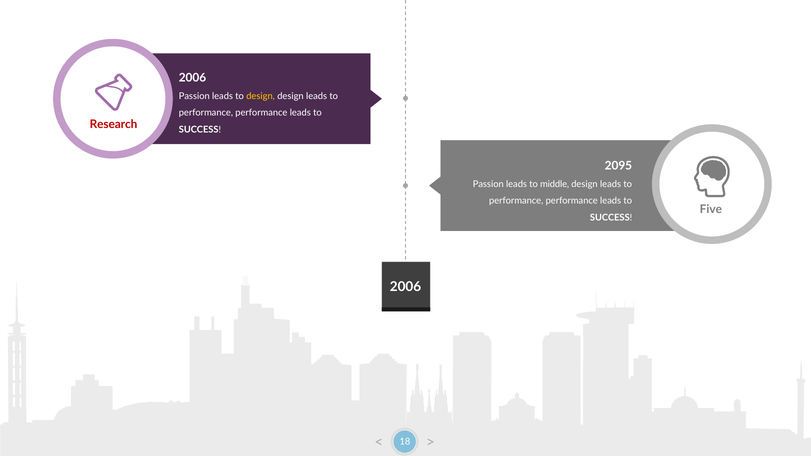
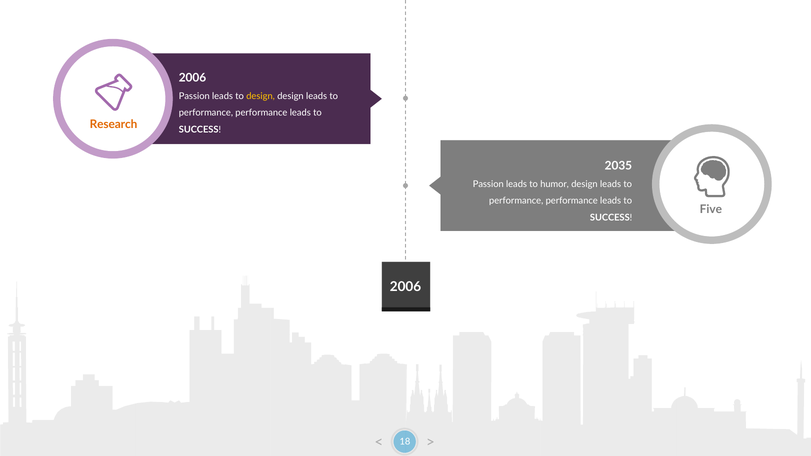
Research colour: red -> orange
2095: 2095 -> 2035
middle: middle -> humor
